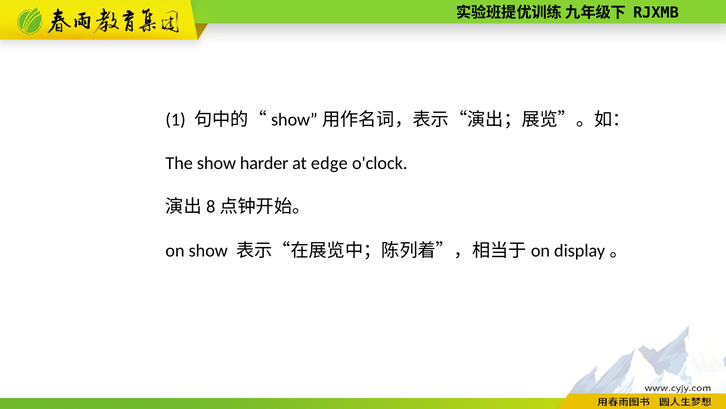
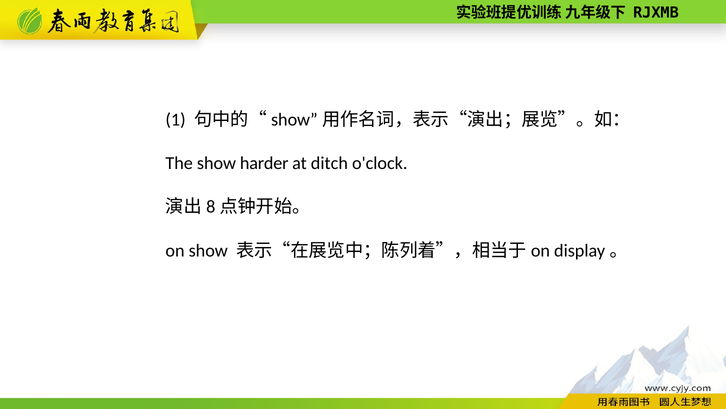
edge: edge -> ditch
